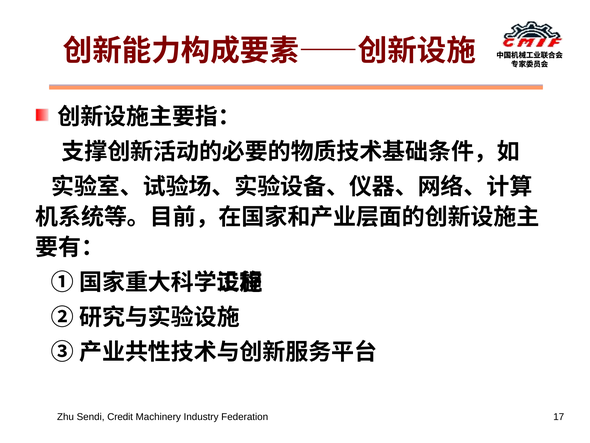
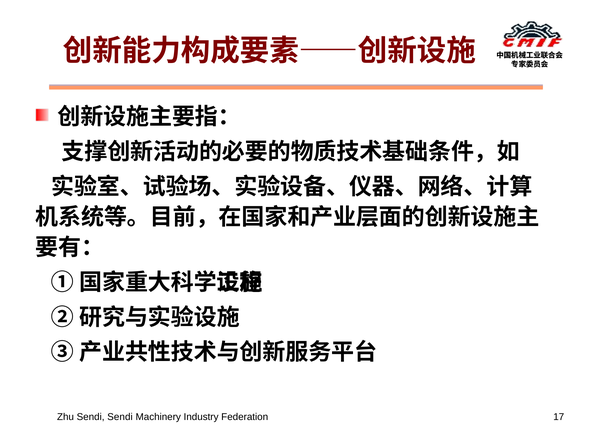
Sendi Credit: Credit -> Sendi
